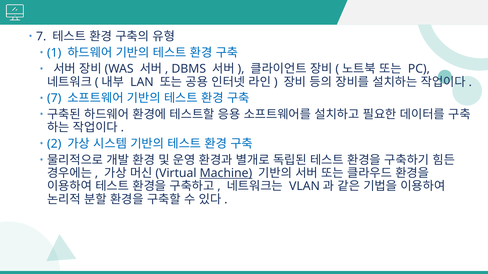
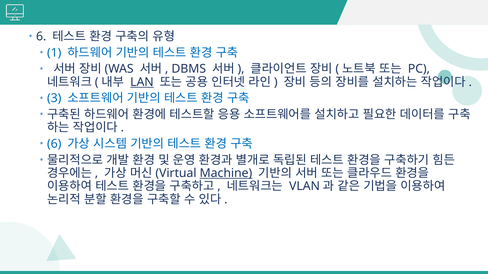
7 at (41, 37): 7 -> 6
LAN underline: none -> present
7 at (54, 98): 7 -> 3
2 at (54, 144): 2 -> 6
